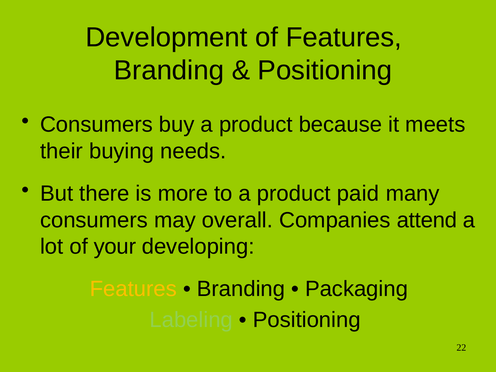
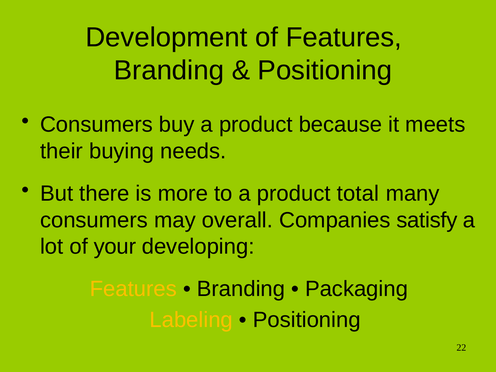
paid: paid -> total
attend: attend -> satisfy
Labeling colour: light green -> yellow
